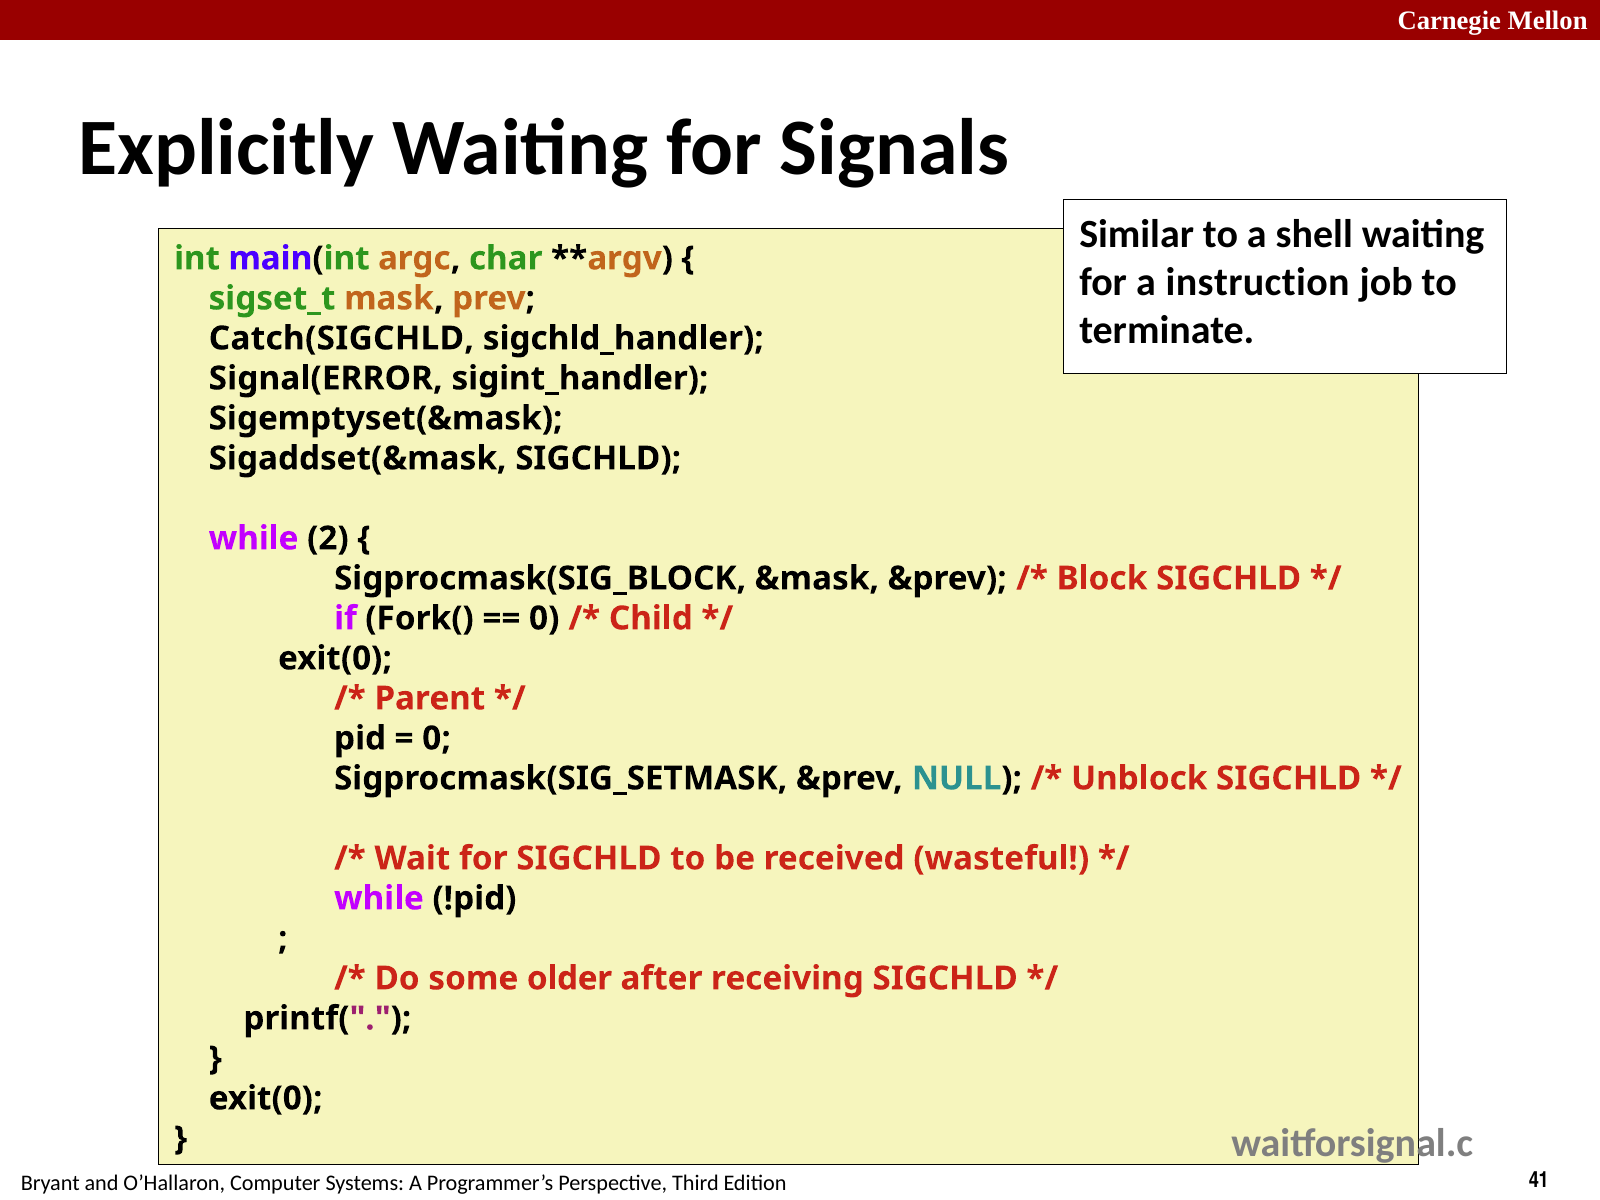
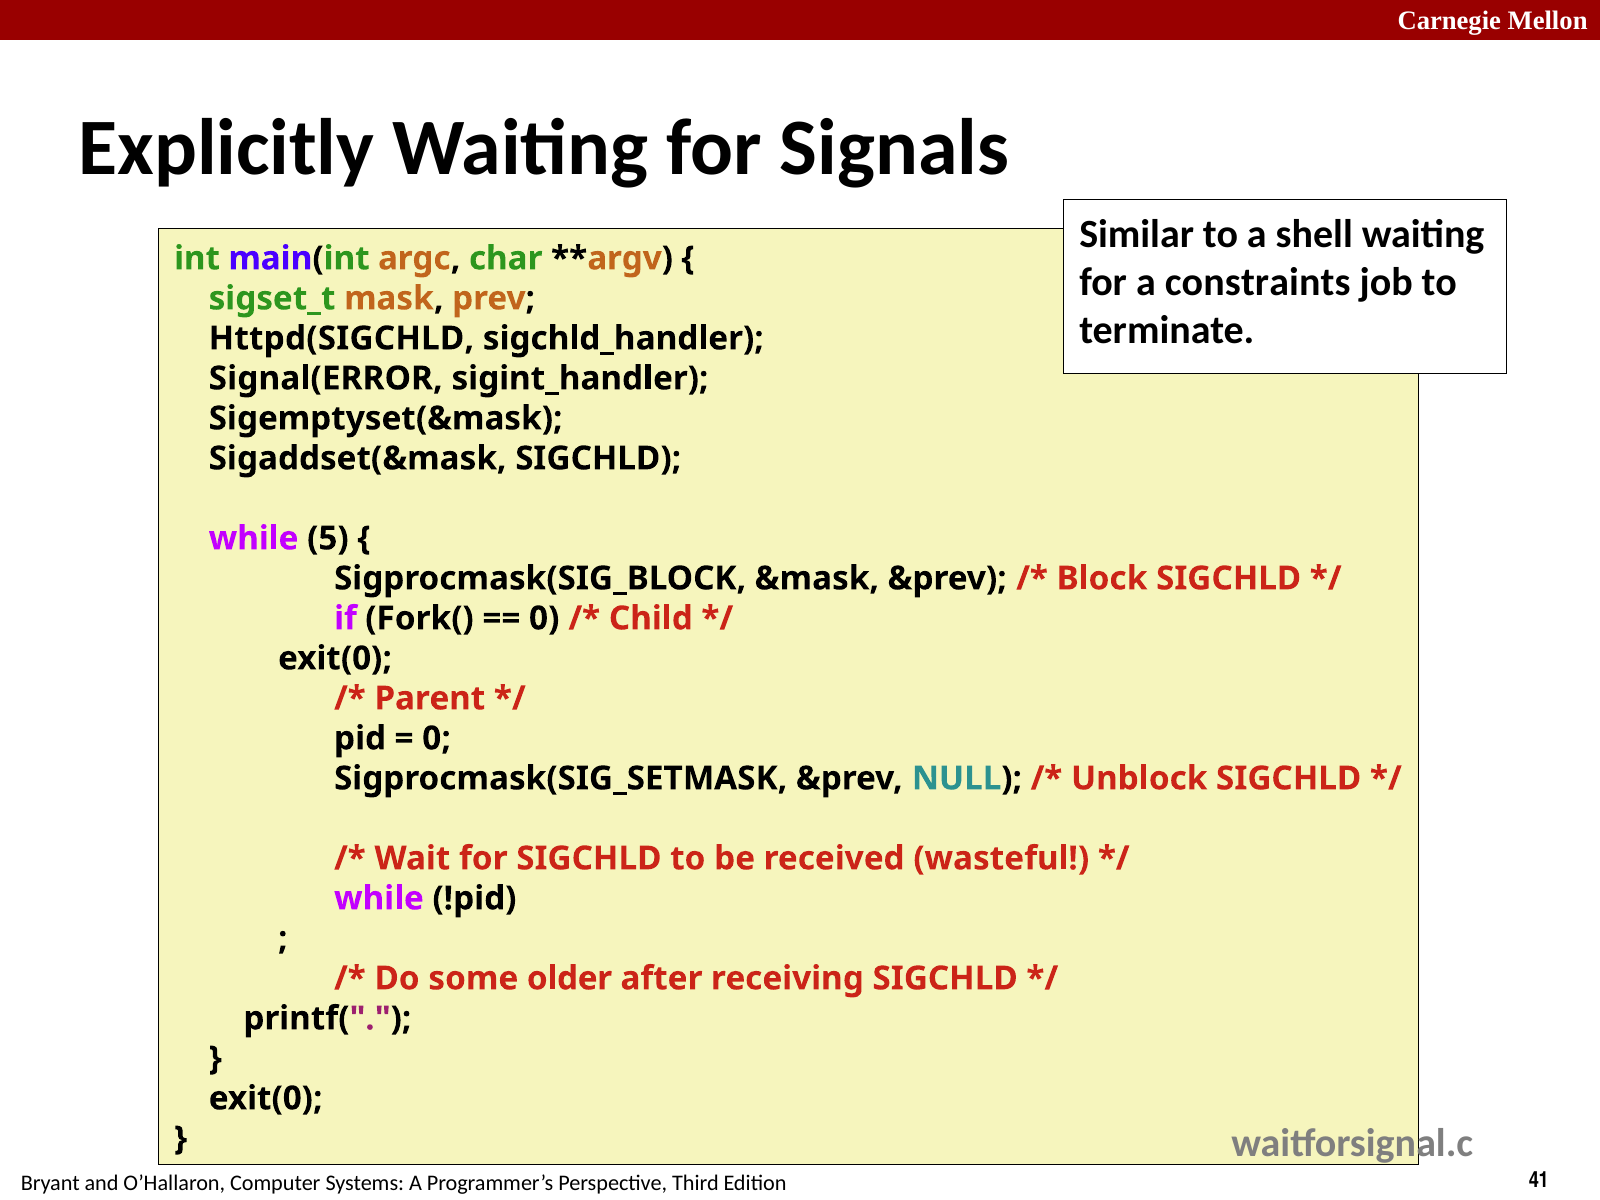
instruction: instruction -> constraints
Catch(SIGCHLD: Catch(SIGCHLD -> Httpd(SIGCHLD
2: 2 -> 5
